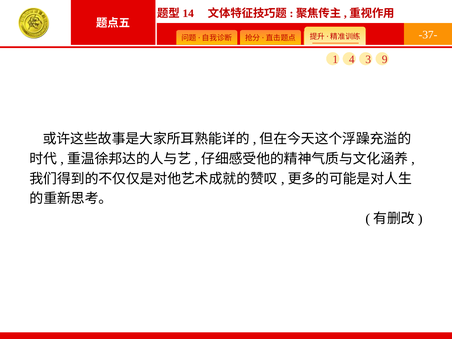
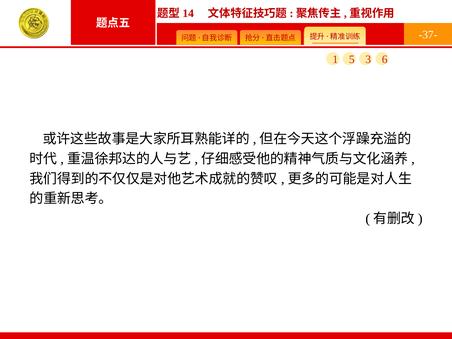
4: 4 -> 5
9: 9 -> 6
